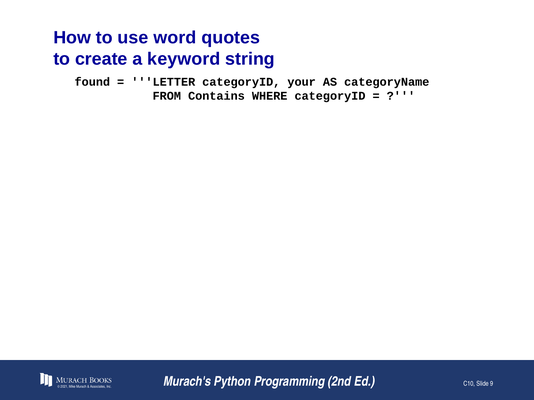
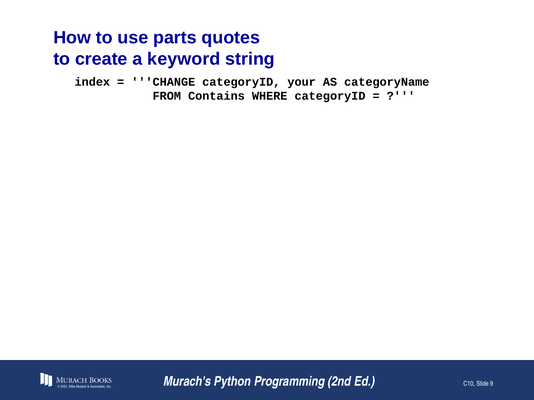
word: word -> parts
found: found -> index
LETTER: LETTER -> CHANGE
